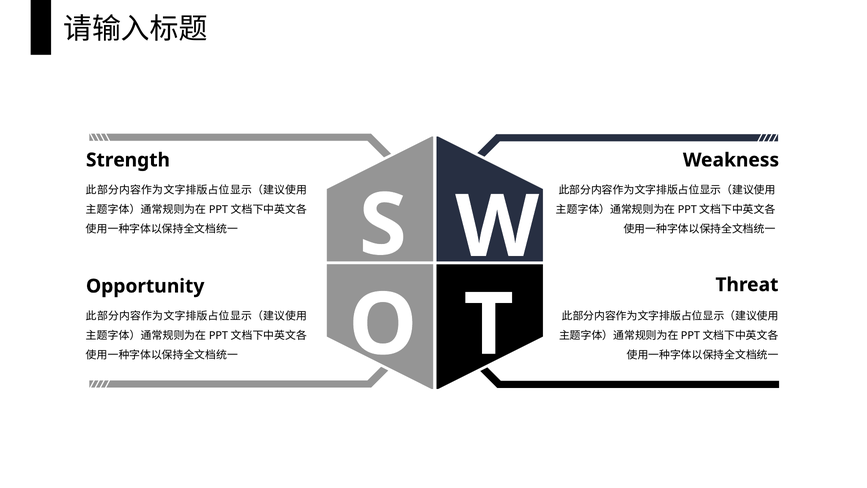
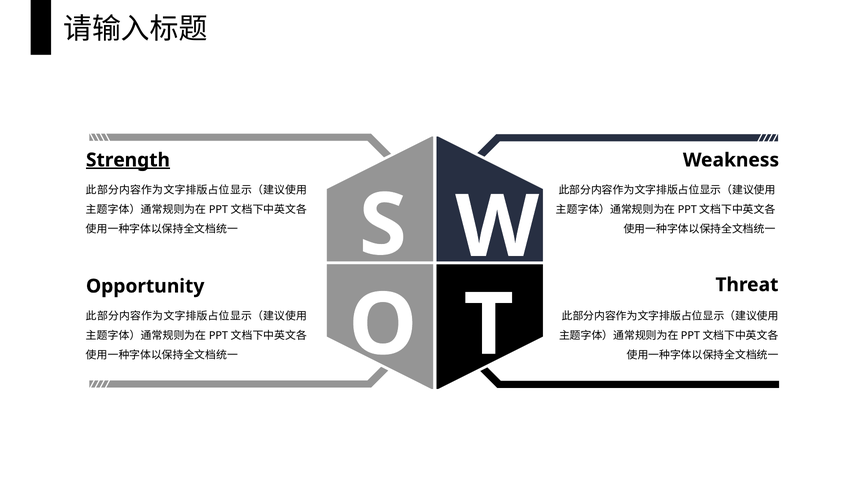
Strength underline: none -> present
